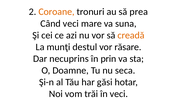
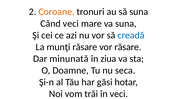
să prea: prea -> suna
creadă colour: orange -> blue
munţi destul: destul -> răsare
necuprins: necuprins -> minunată
prin: prin -> ziua
